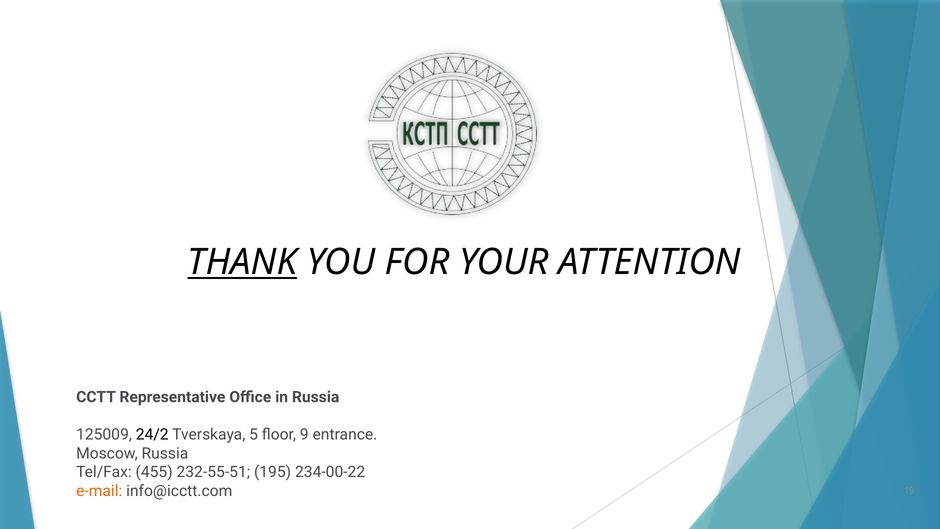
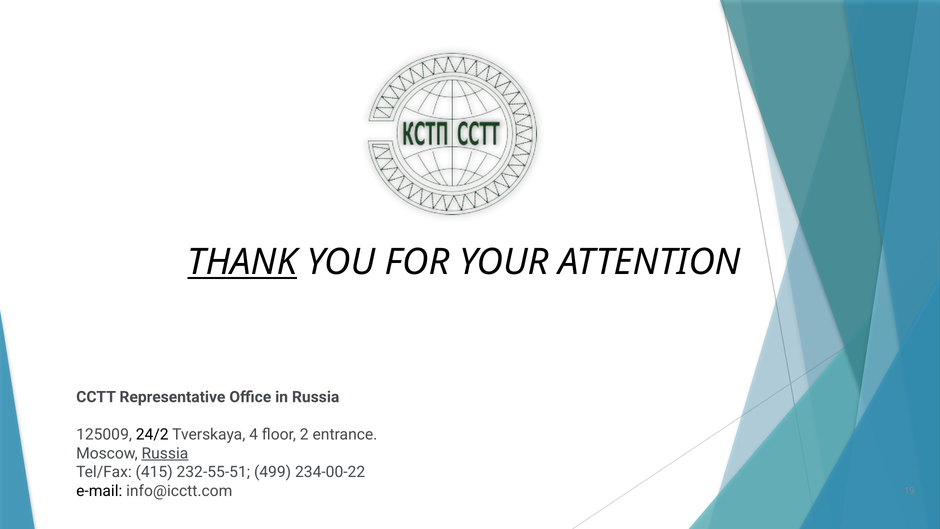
5: 5 -> 4
9: 9 -> 2
Russia at (165, 454) underline: none -> present
455: 455 -> 415
195: 195 -> 499
e-mail colour: orange -> black
